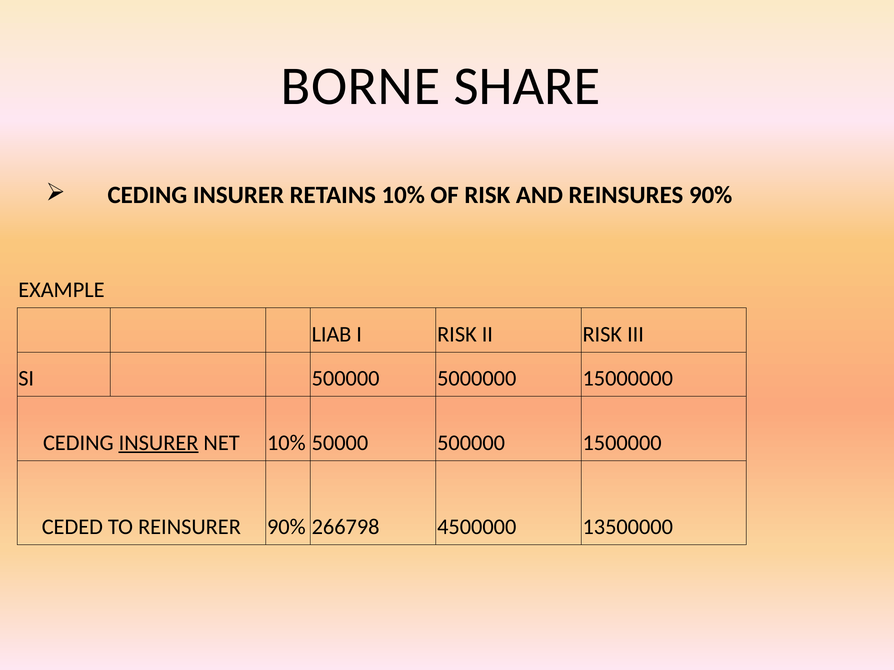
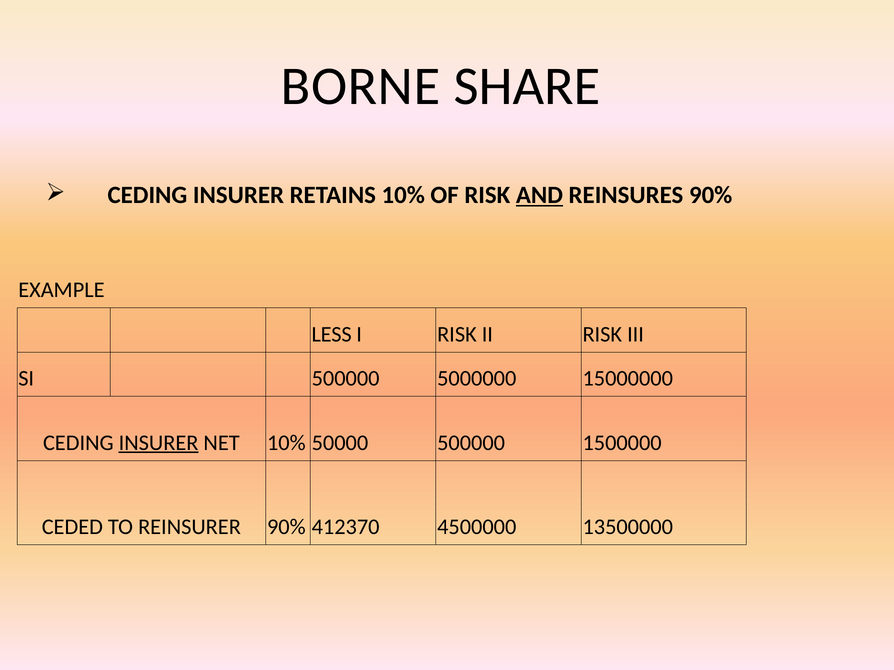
AND underline: none -> present
LIAB: LIAB -> LESS
266798: 266798 -> 412370
